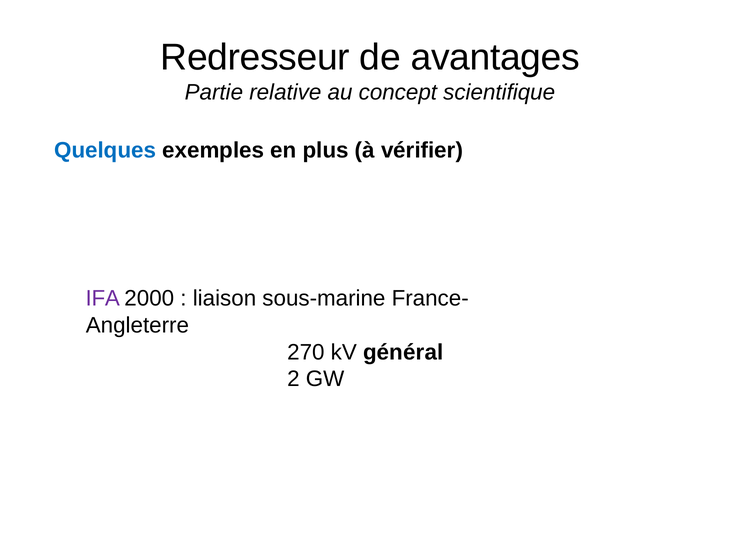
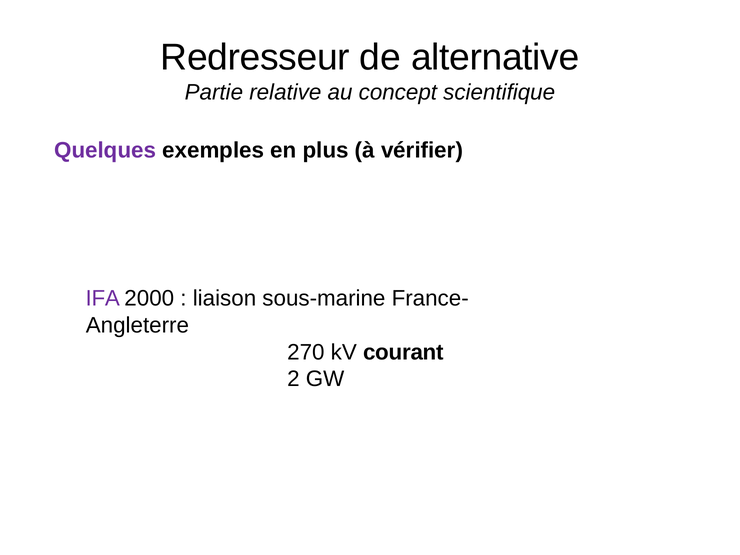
avantages: avantages -> alternative
Quelques colour: blue -> purple
général: général -> courant
